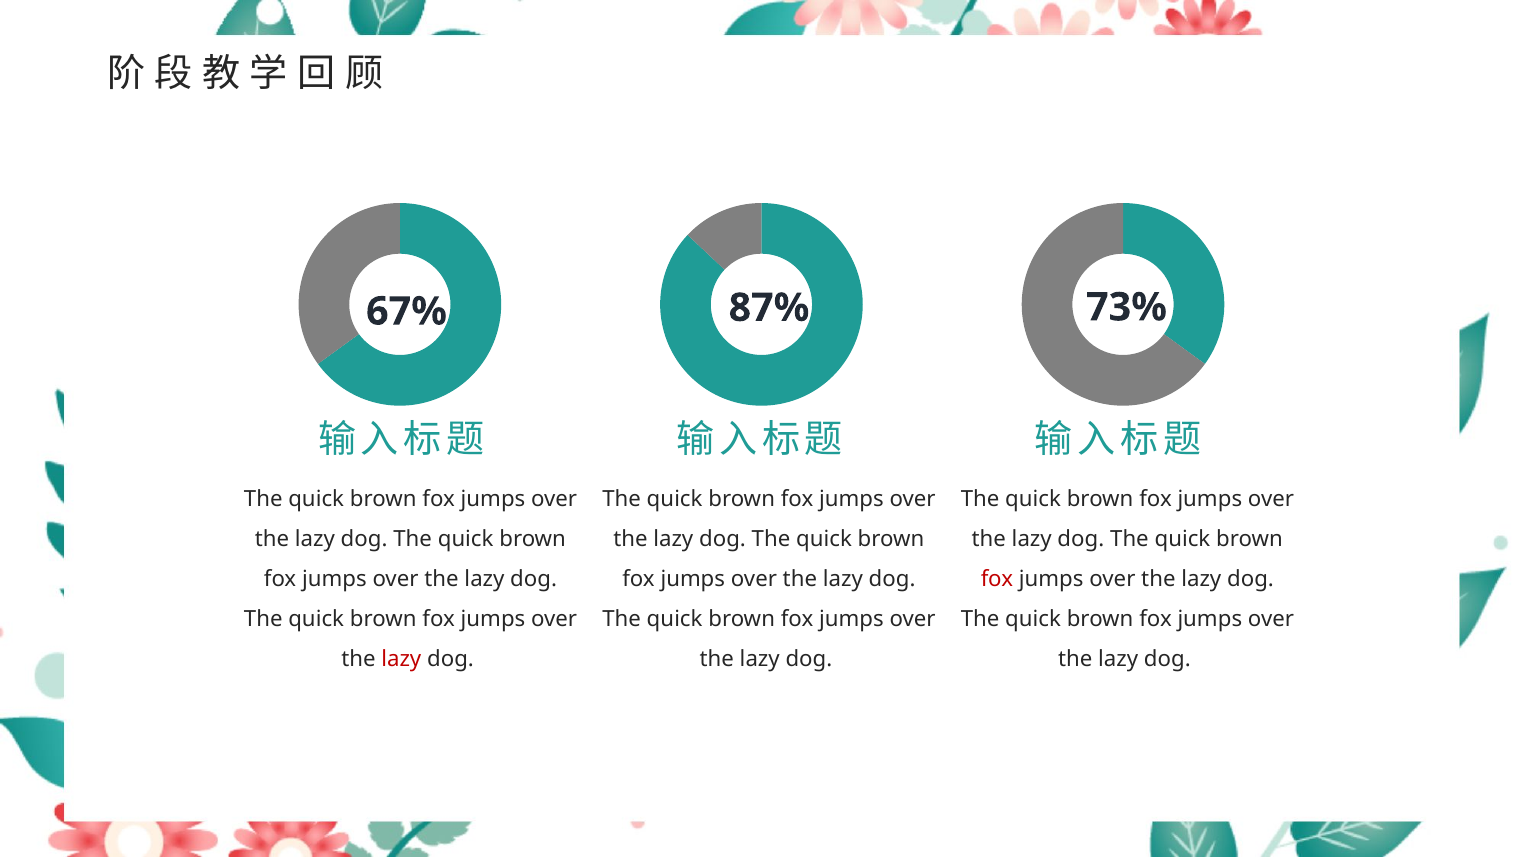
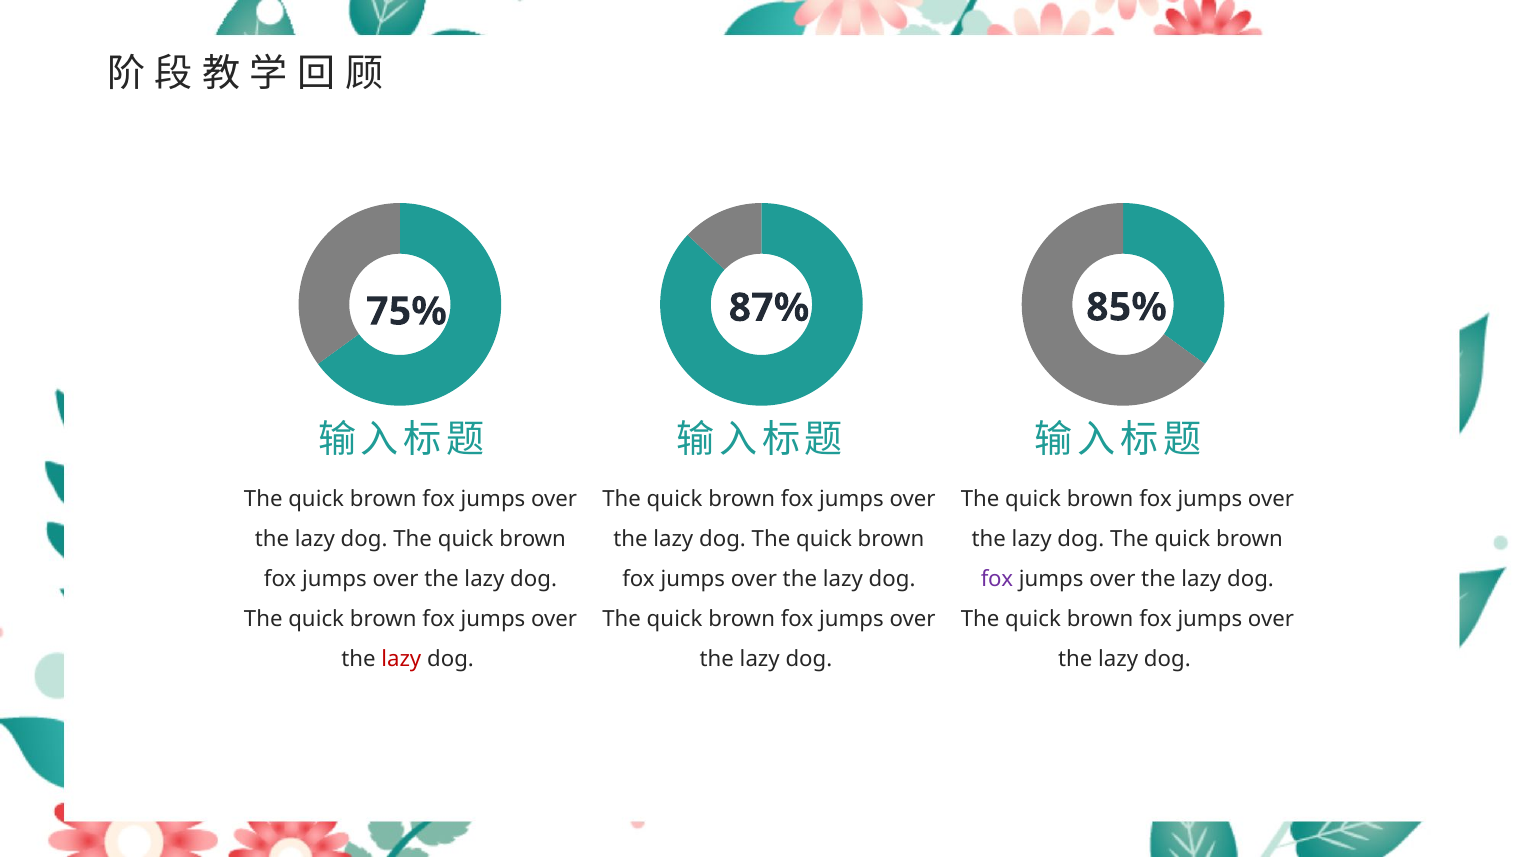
67%: 67% -> 75%
73%: 73% -> 85%
fox at (997, 579) colour: red -> purple
